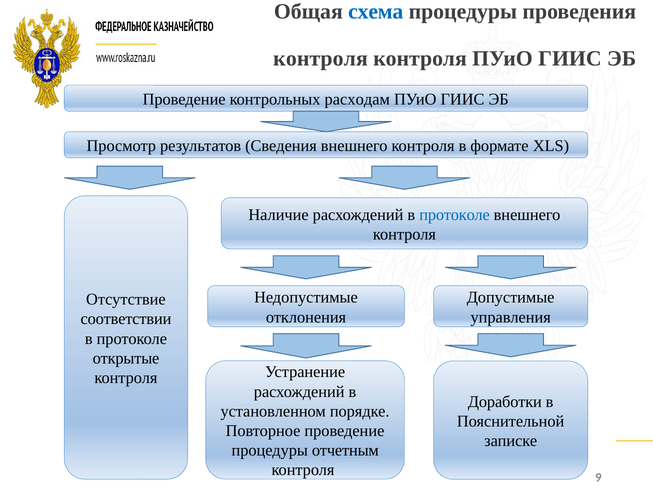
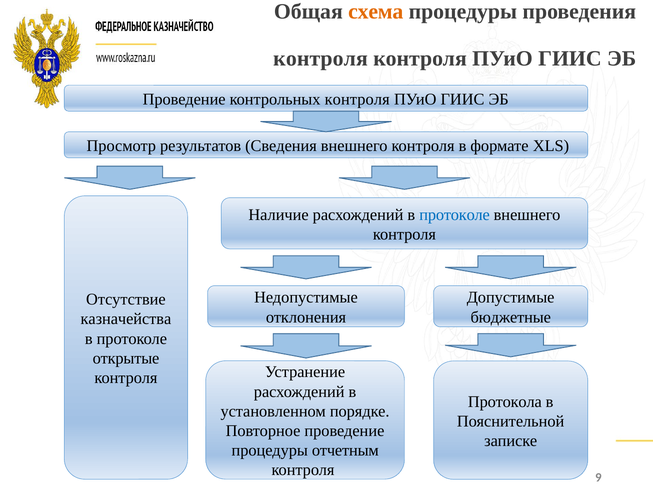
схема colour: blue -> orange
контрольных расходам: расходам -> контроля
управления: управления -> бюджетные
соответствии: соответствии -> казначейства
Доработки: Доработки -> Протокола
